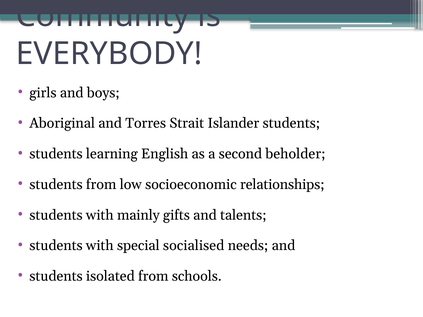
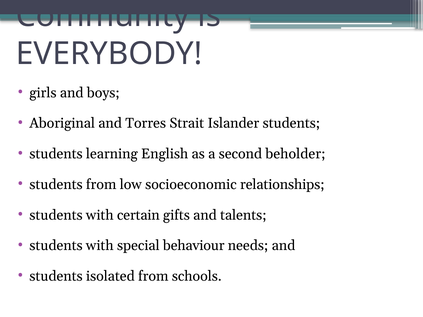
mainly: mainly -> certain
socialised: socialised -> behaviour
